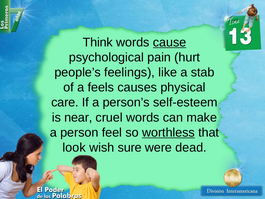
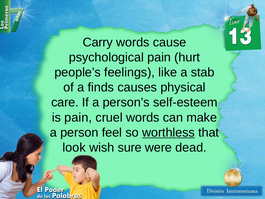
Think: Think -> Carry
cause underline: present -> none
feels: feels -> finds
is near: near -> pain
